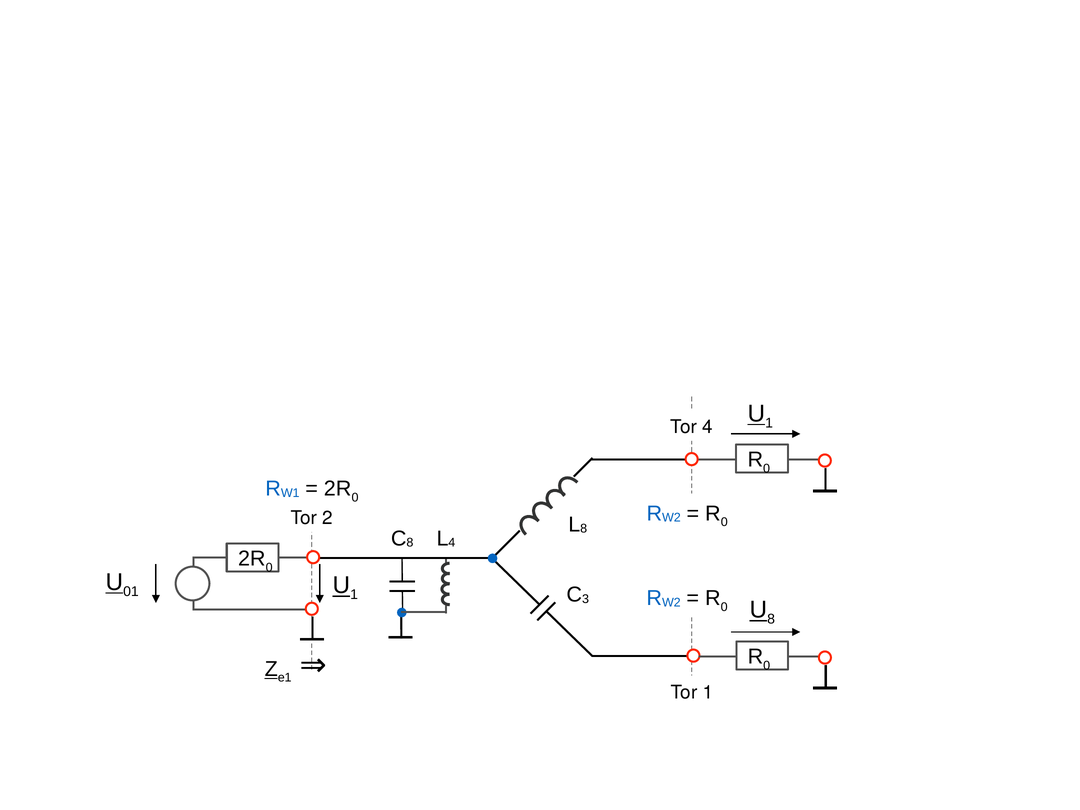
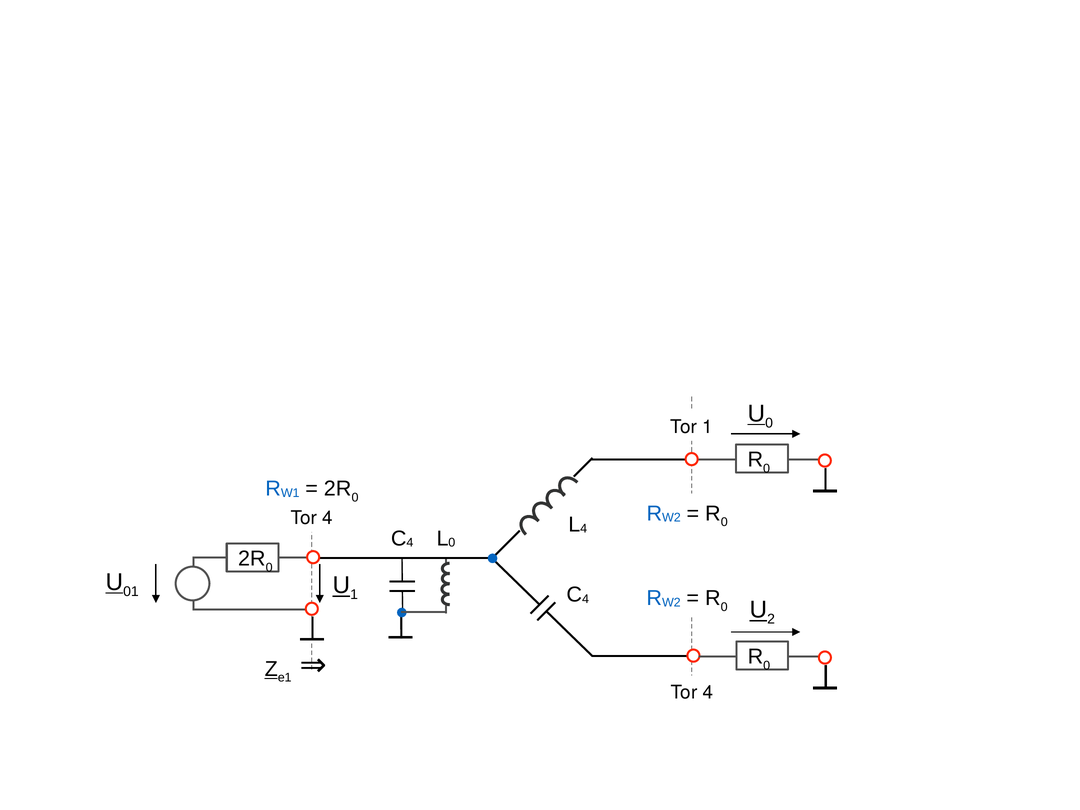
1 at (769, 423): 1 -> 0
Tor 4: 4 -> 1
2 at (328, 518): 2 -> 4
8 at (584, 529): 8 -> 4
8 at (410, 543): 8 -> 4
4 at (452, 543): 4 -> 0
3 at (585, 599): 3 -> 4
8 at (771, 619): 8 -> 2
1 at (708, 692): 1 -> 4
